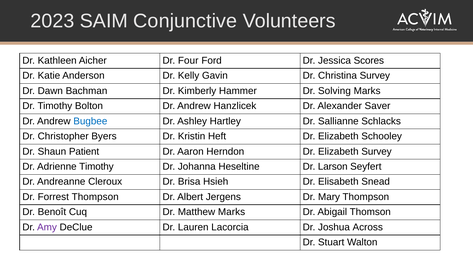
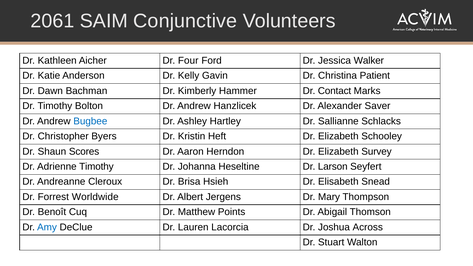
2023: 2023 -> 2061
Scores: Scores -> Walker
Christina Survey: Survey -> Patient
Solving: Solving -> Contact
Patient: Patient -> Scores
Forrest Thompson: Thompson -> Worldwide
Matthew Marks: Marks -> Points
Amy colour: purple -> blue
